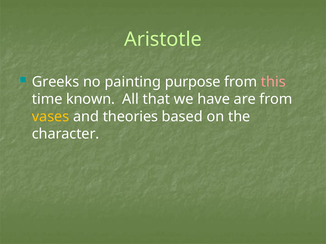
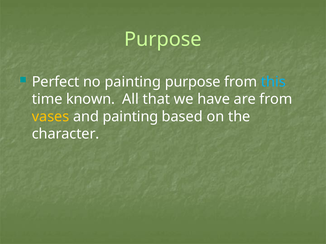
Aristotle at (163, 39): Aristotle -> Purpose
Greeks: Greeks -> Perfect
this colour: pink -> light blue
and theories: theories -> painting
